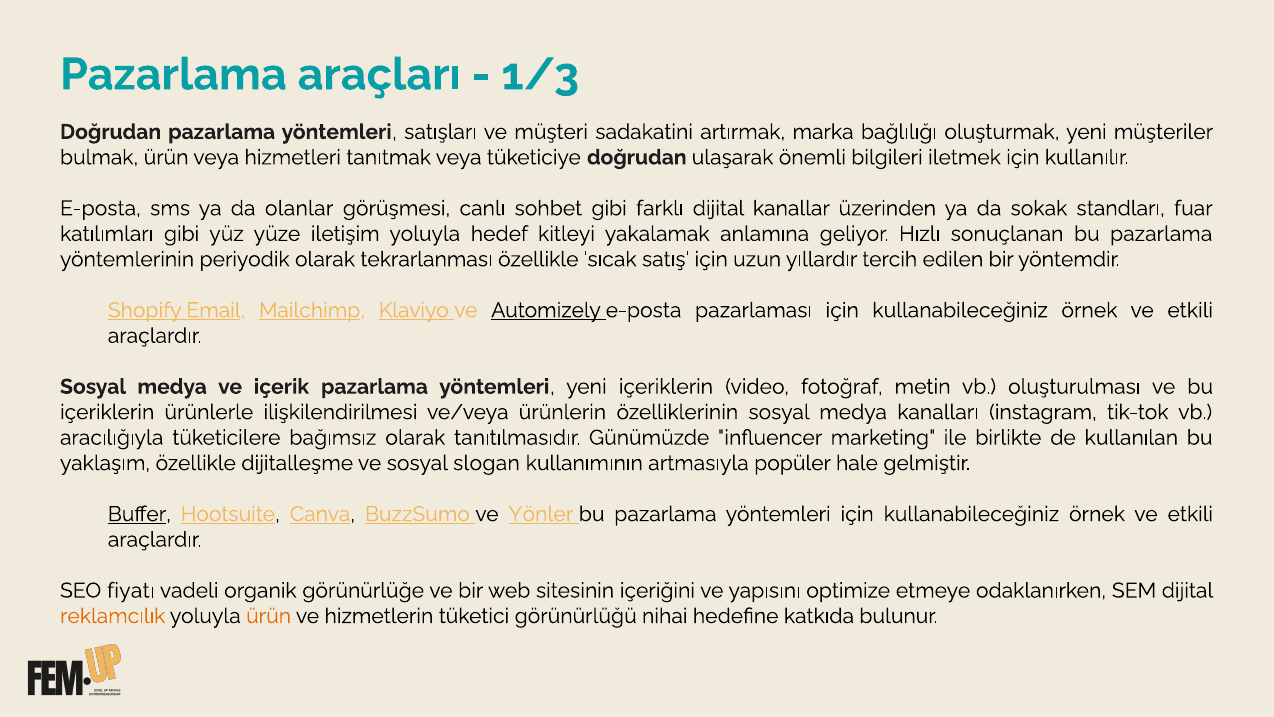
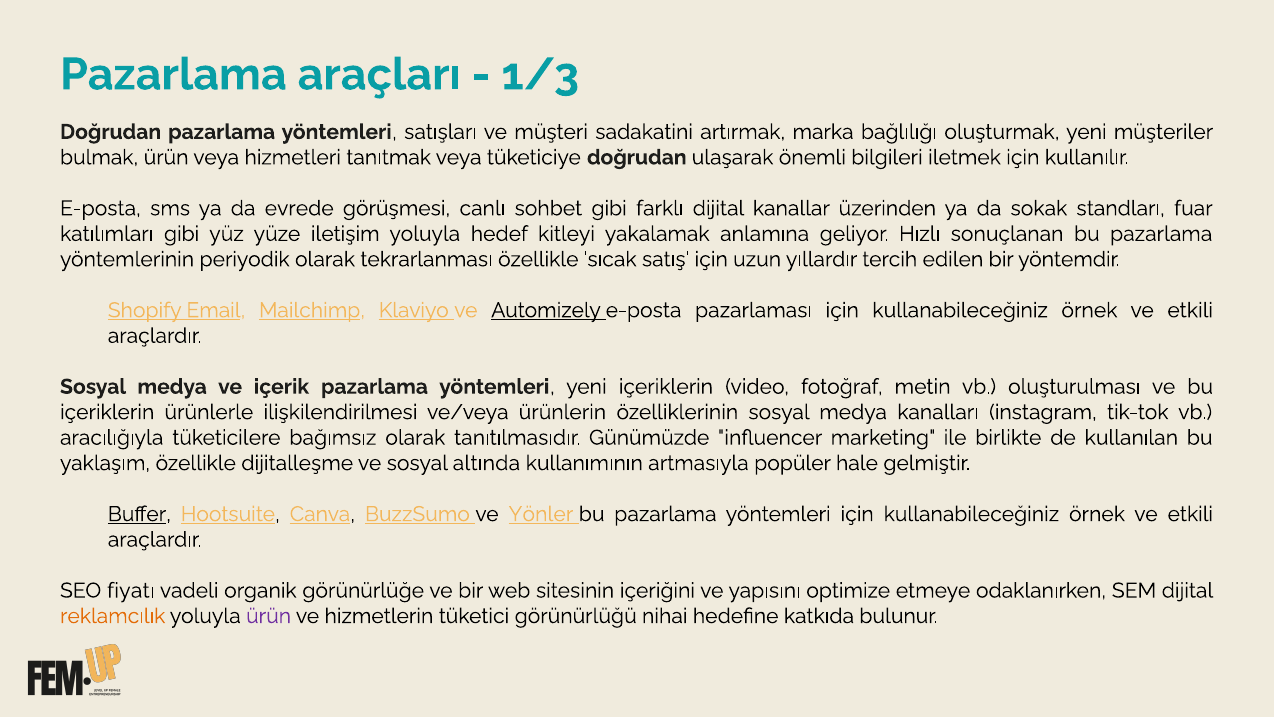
olanlar: olanlar -> evrede
slogan: slogan -> altında
ürün at (269, 616) colour: orange -> purple
